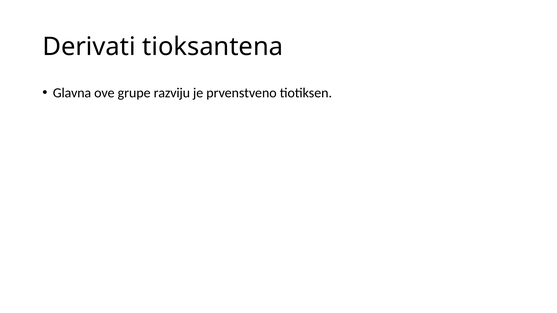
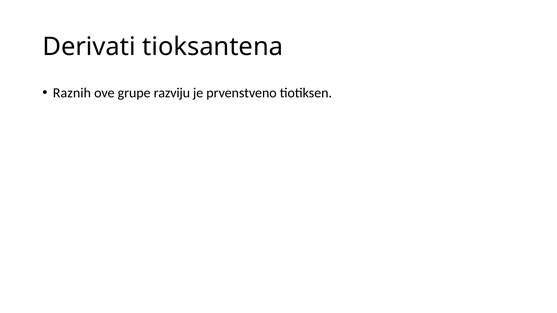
Glavna: Glavna -> Raznih
